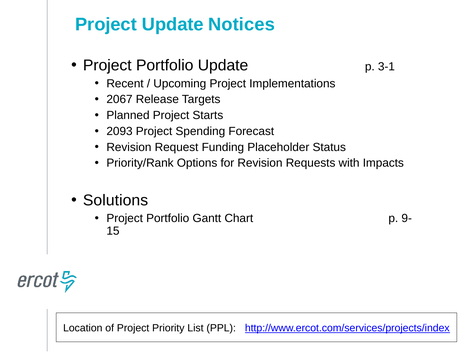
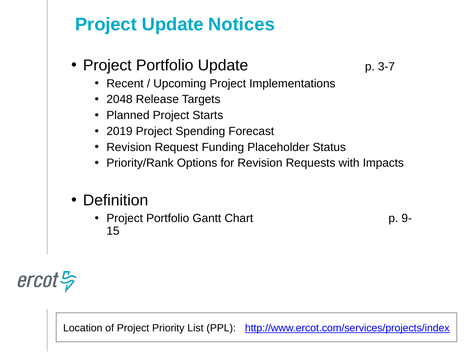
3-1: 3-1 -> 3-7
2067: 2067 -> 2048
2093: 2093 -> 2019
Solutions: Solutions -> Definition
